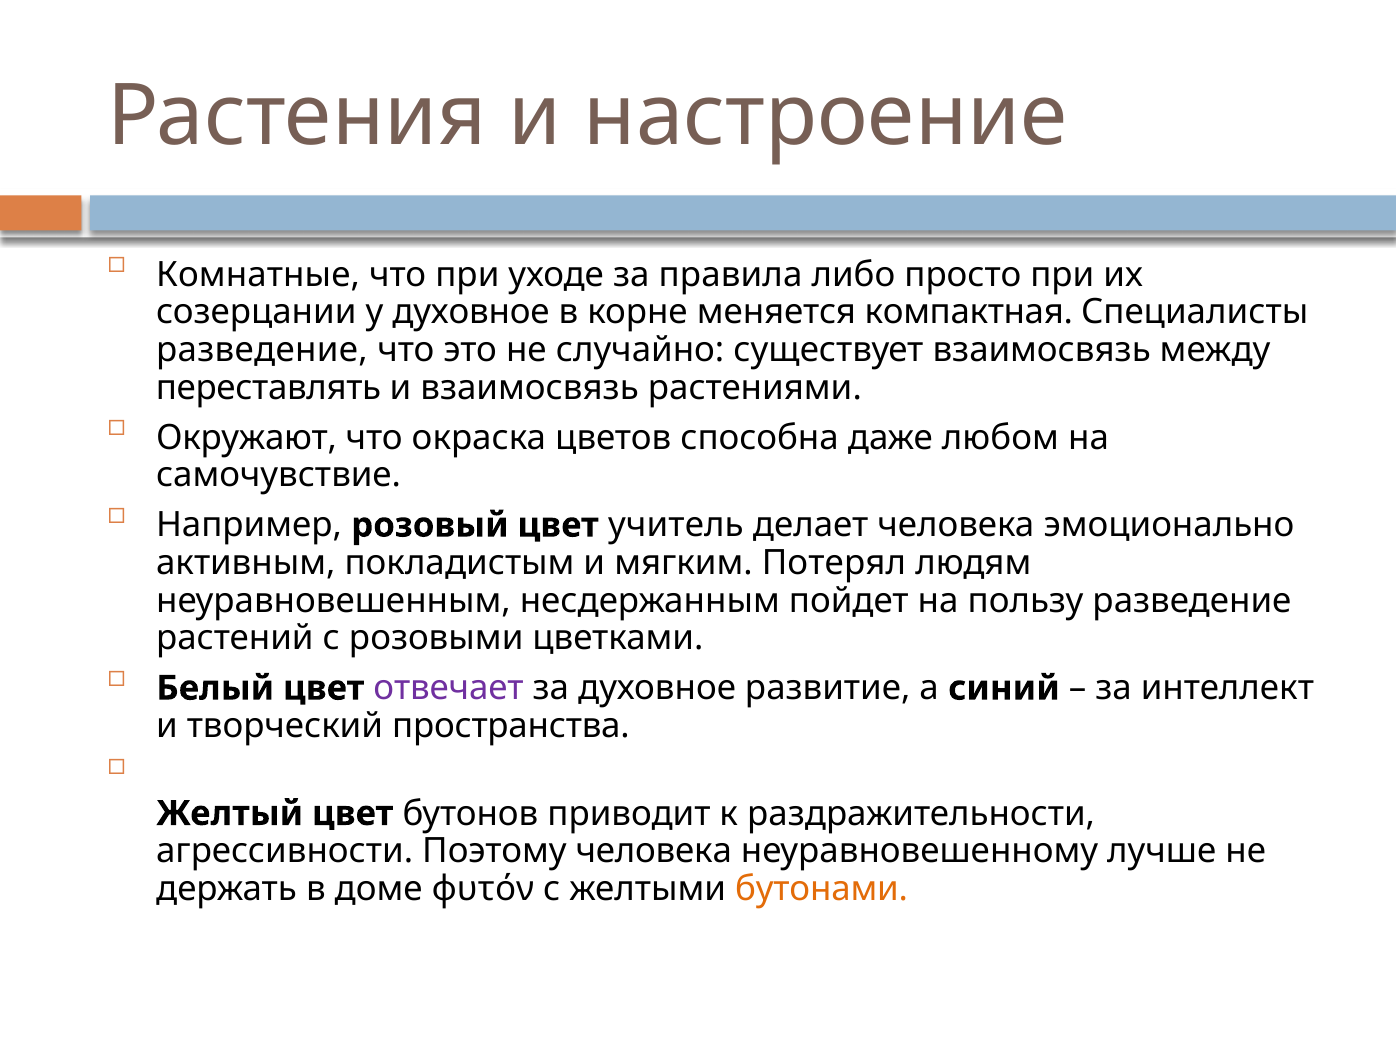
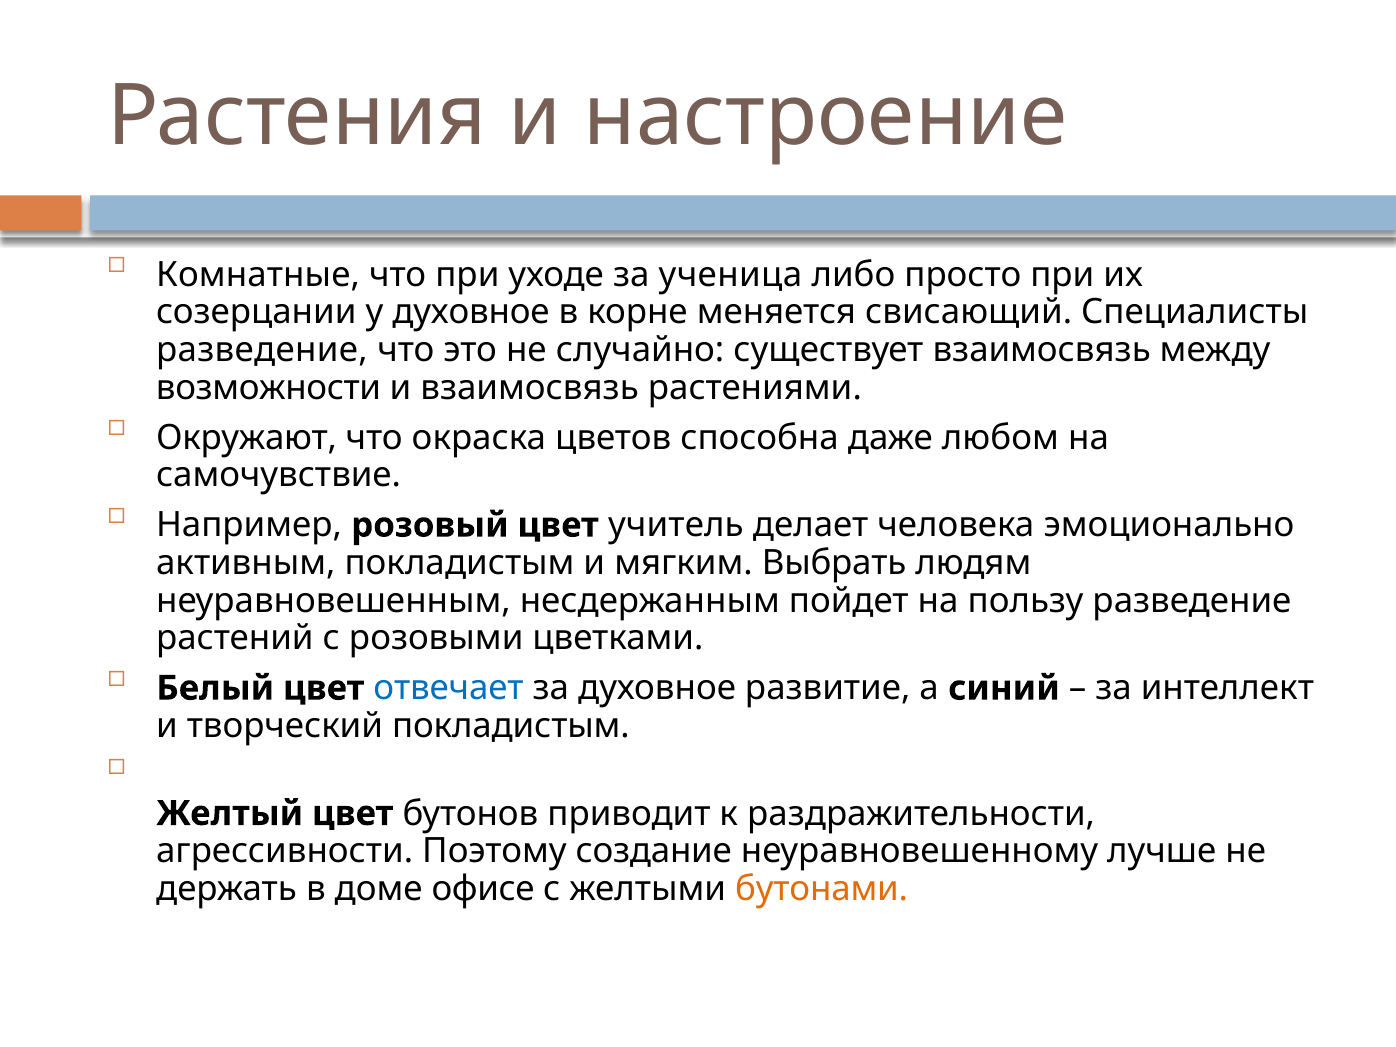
правила: правила -> ученица
компактная: компактная -> свисающий
переставлять: переставлять -> возможности
Потерял: Потерял -> Выбрать
отвечает colour: purple -> blue
творческий пространства: пространства -> покладистым
Поэтому человека: человека -> создание
φυτόν: φυτόν -> офисе
